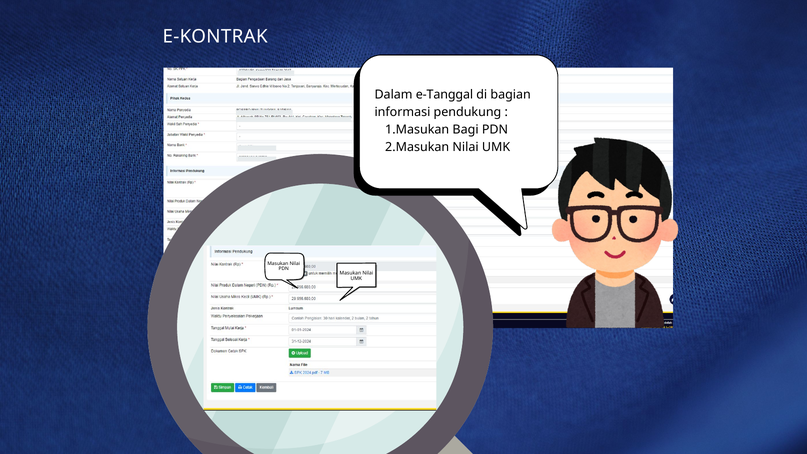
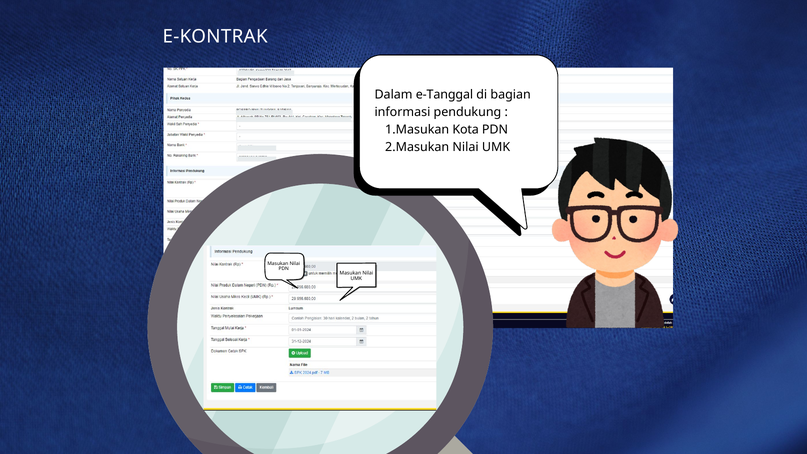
Bagi: Bagi -> Kota
